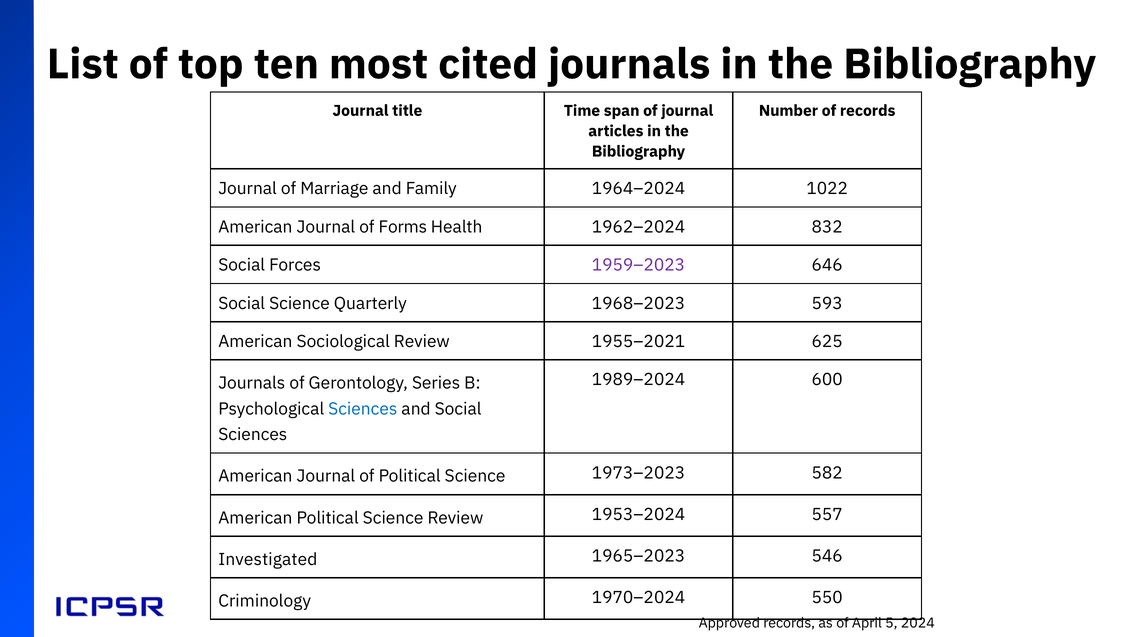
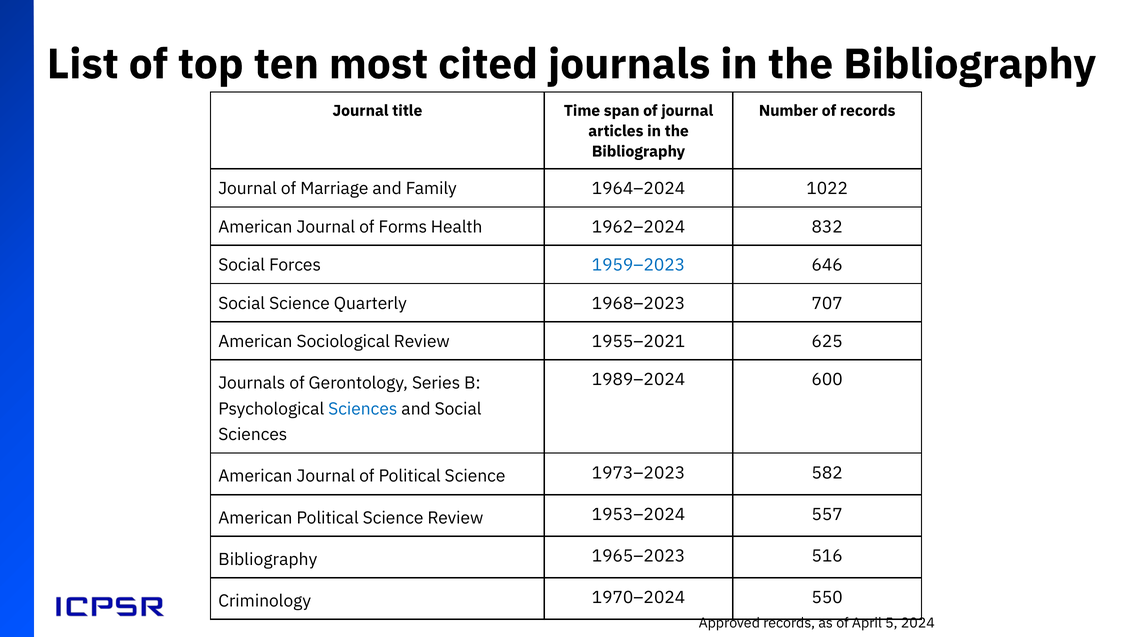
1959–2023 colour: purple -> blue
593: 593 -> 707
Investigated at (268, 559): Investigated -> Bibliography
546: 546 -> 516
